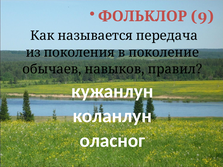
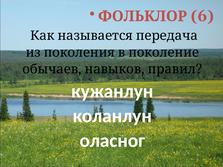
9: 9 -> 6
